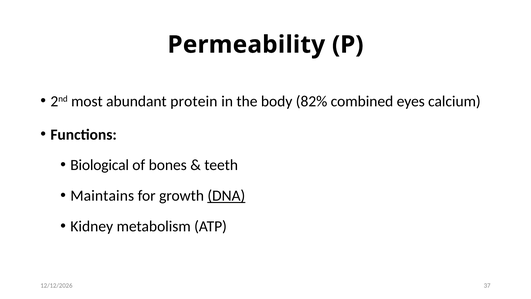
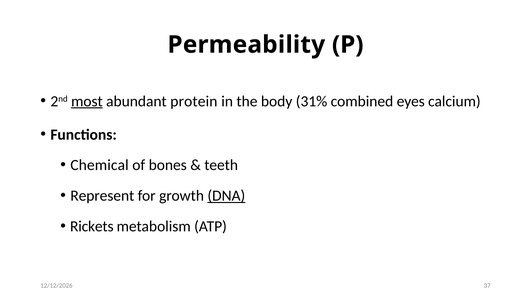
most underline: none -> present
82%: 82% -> 31%
Biological: Biological -> Chemical
Maintains: Maintains -> Represent
Kidney: Kidney -> Rickets
